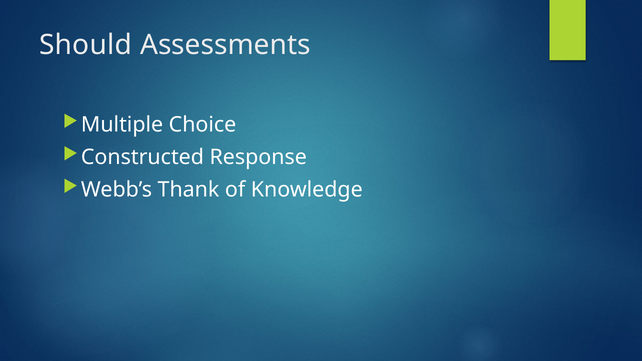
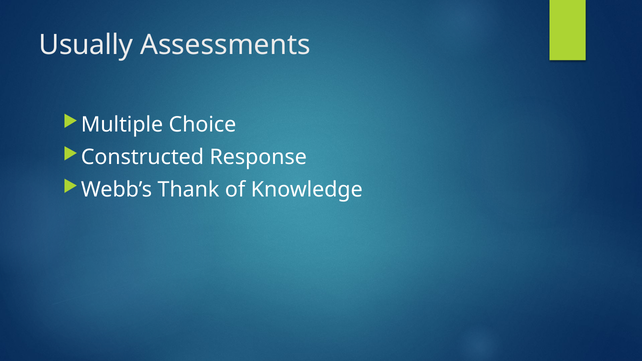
Should: Should -> Usually
